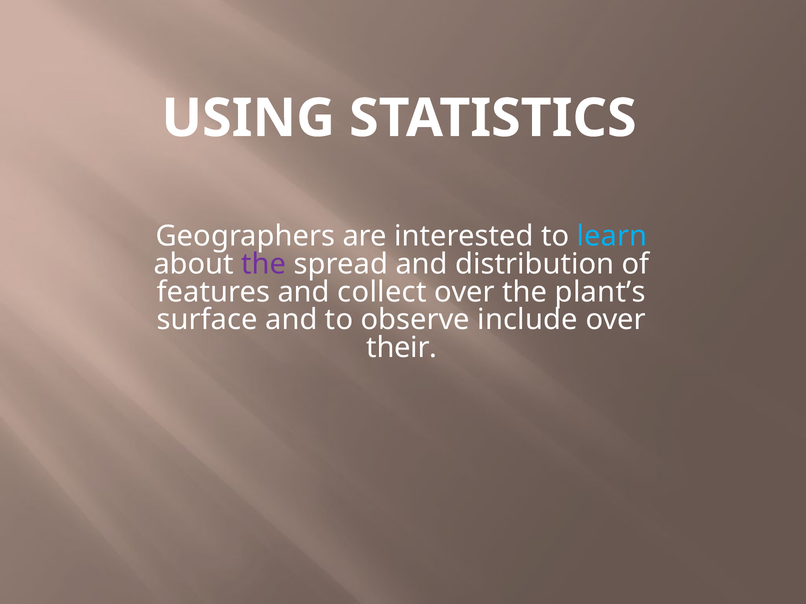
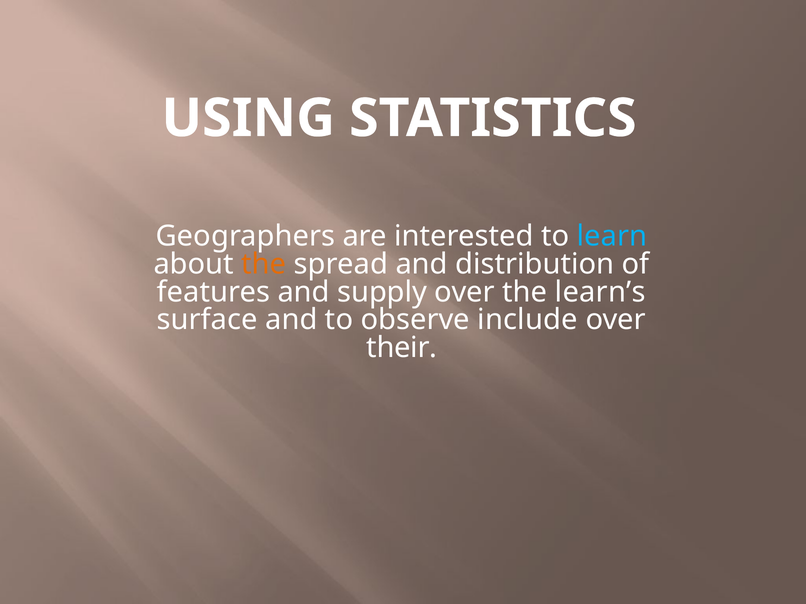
the at (264, 264) colour: purple -> orange
collect: collect -> supply
plant’s: plant’s -> learn’s
